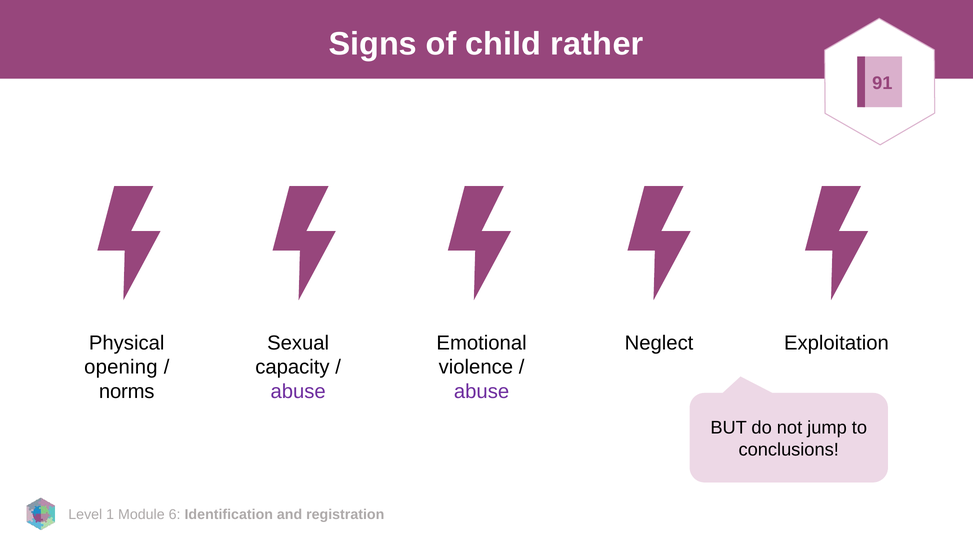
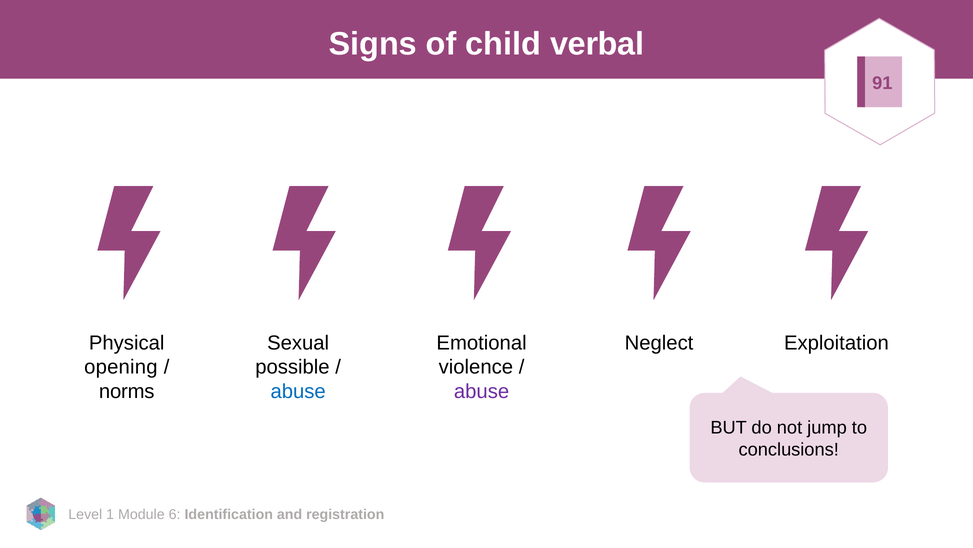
rather: rather -> verbal
capacity: capacity -> possible
abuse at (298, 391) colour: purple -> blue
